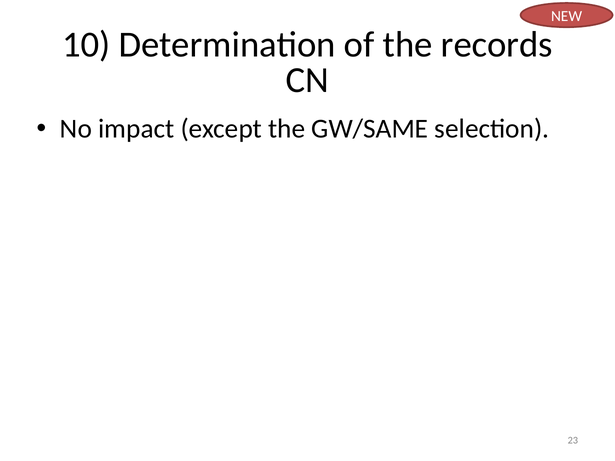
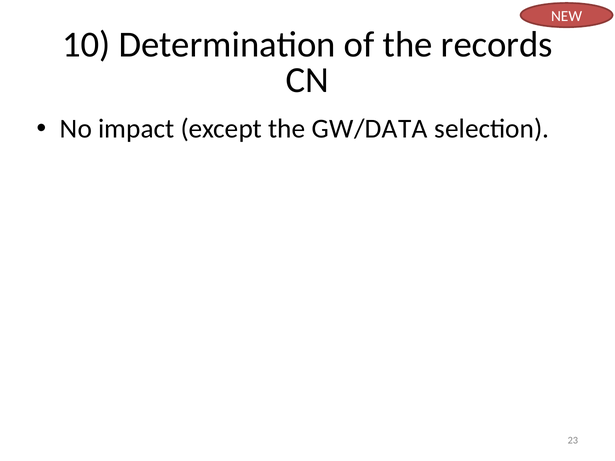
GW/SAME: GW/SAME -> GW/DATA
